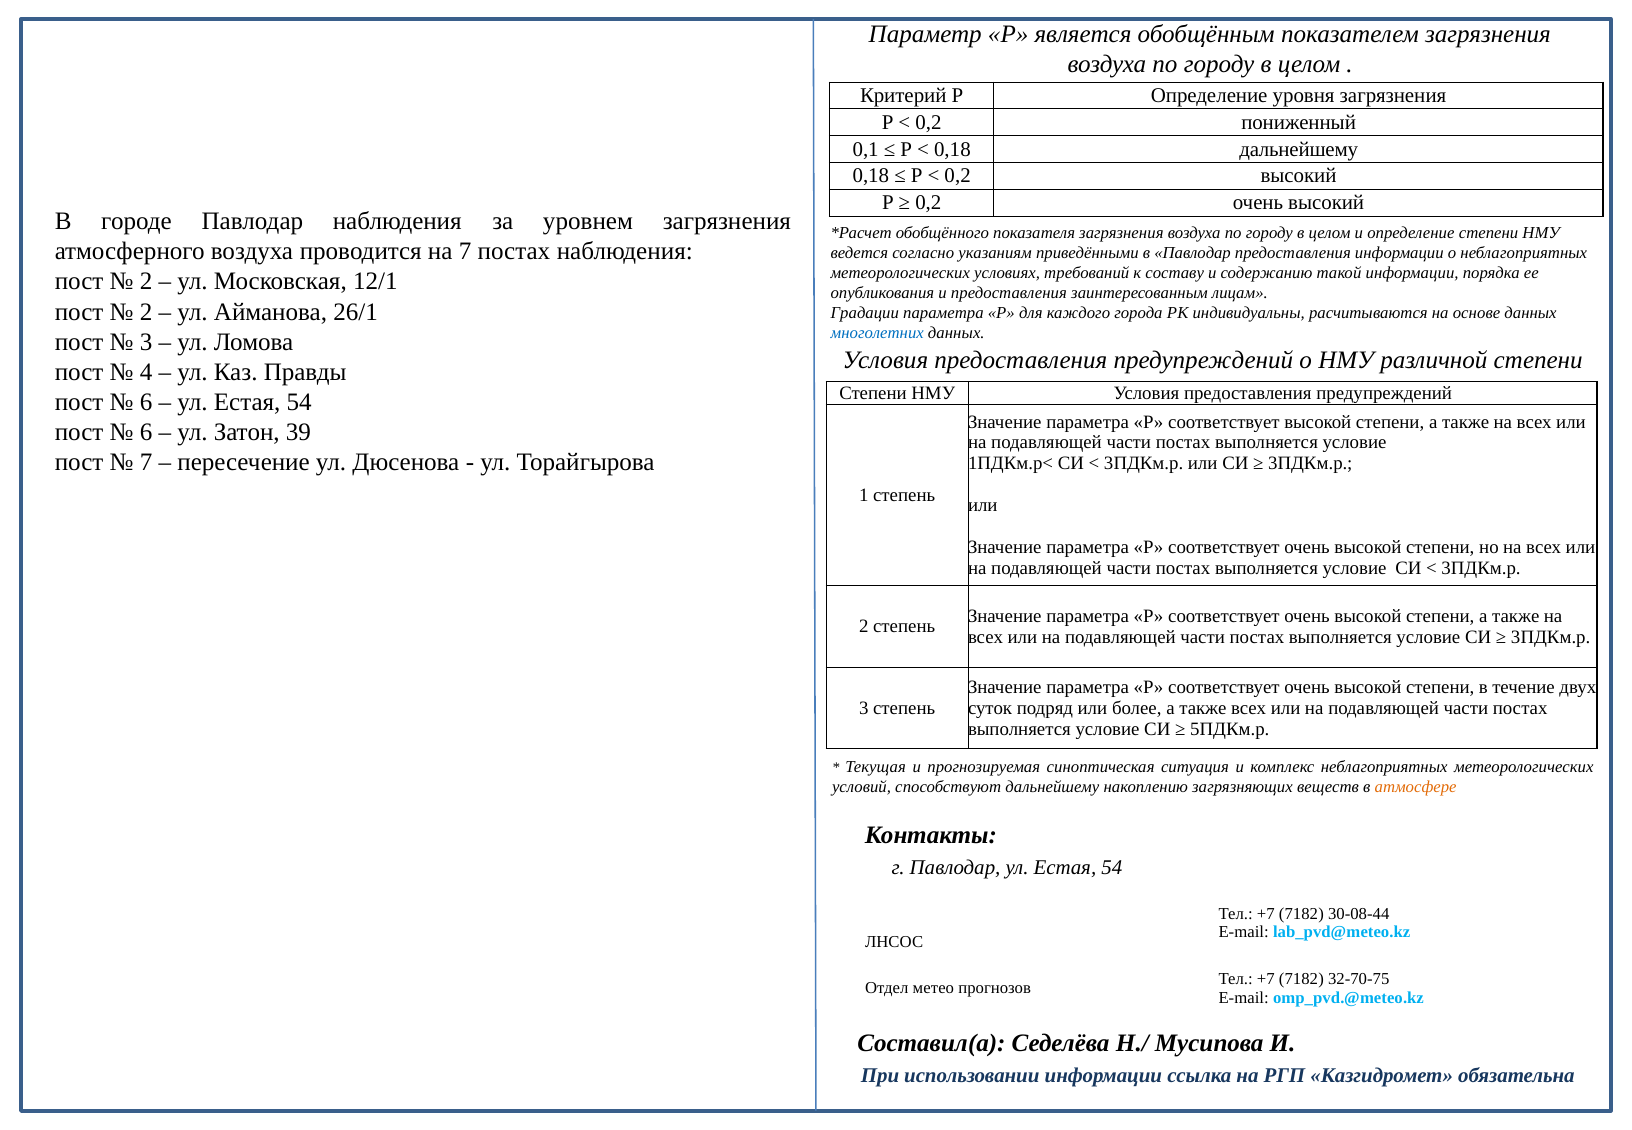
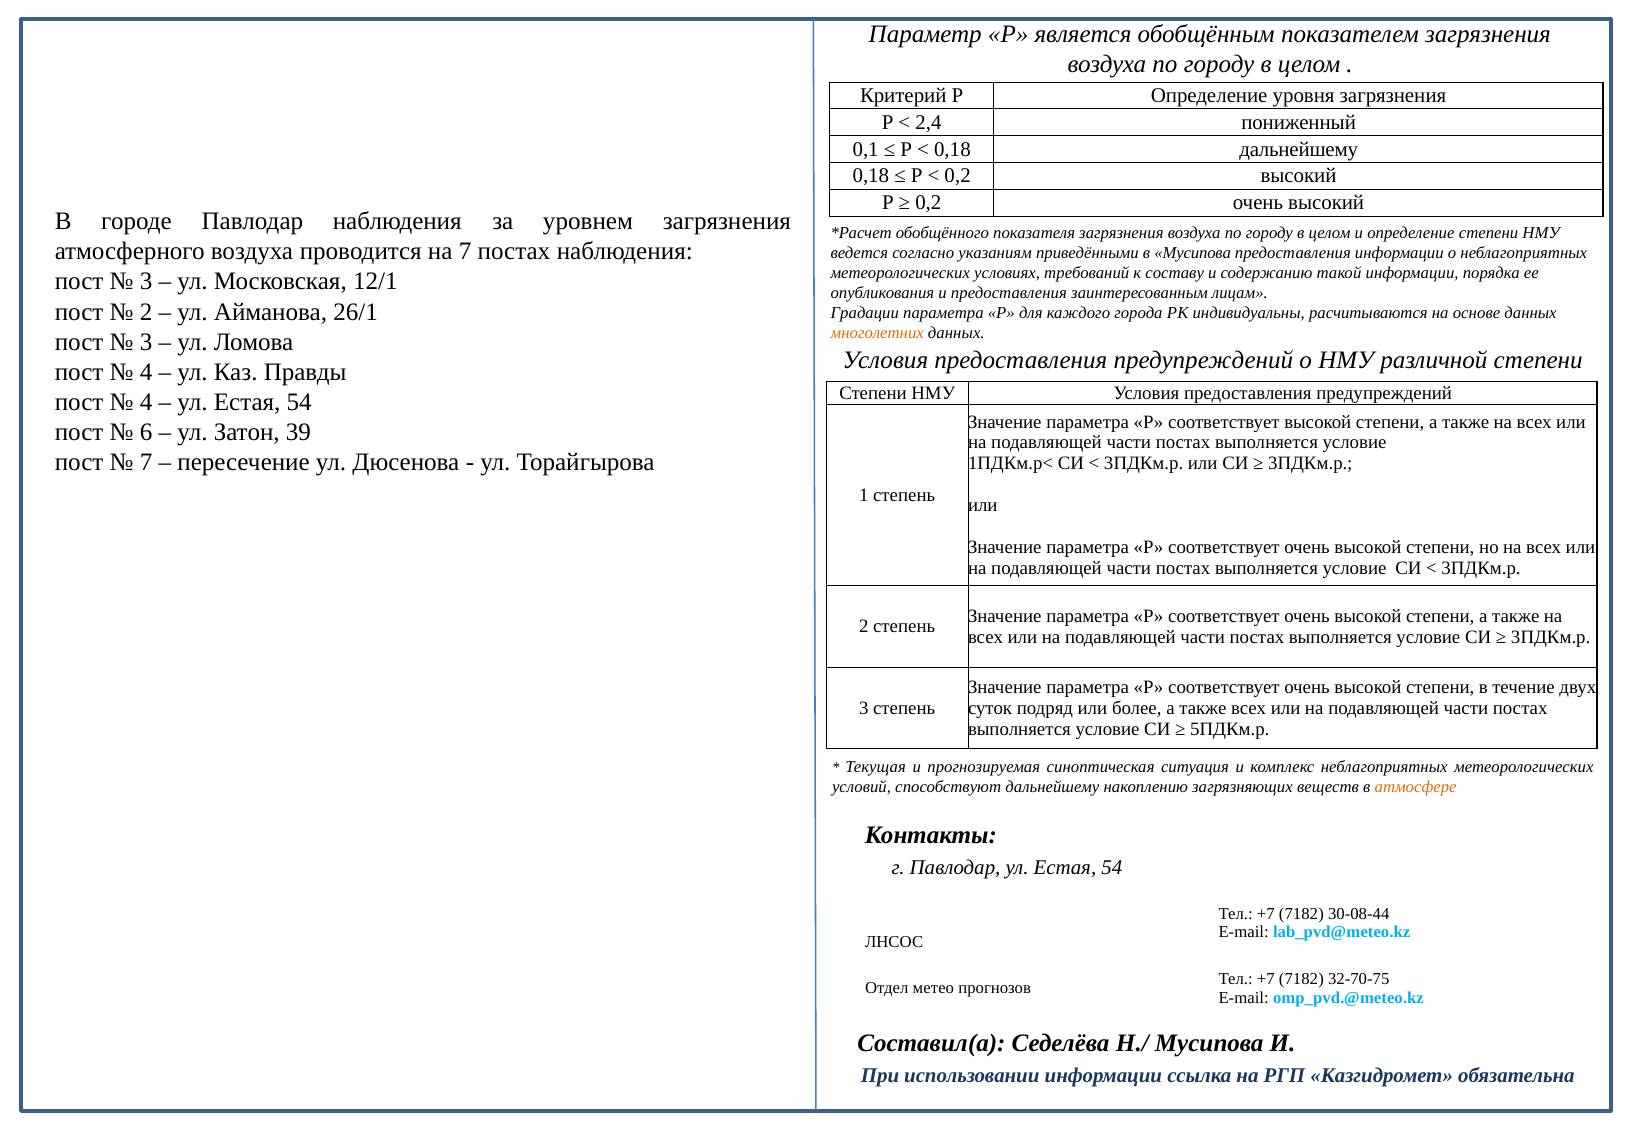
0,2 at (928, 122): 0,2 -> 2,4
в Павлодар: Павлодар -> Мусипова
2 at (146, 282): 2 -> 3
многолетних colour: blue -> orange
6 at (146, 402): 6 -> 4
